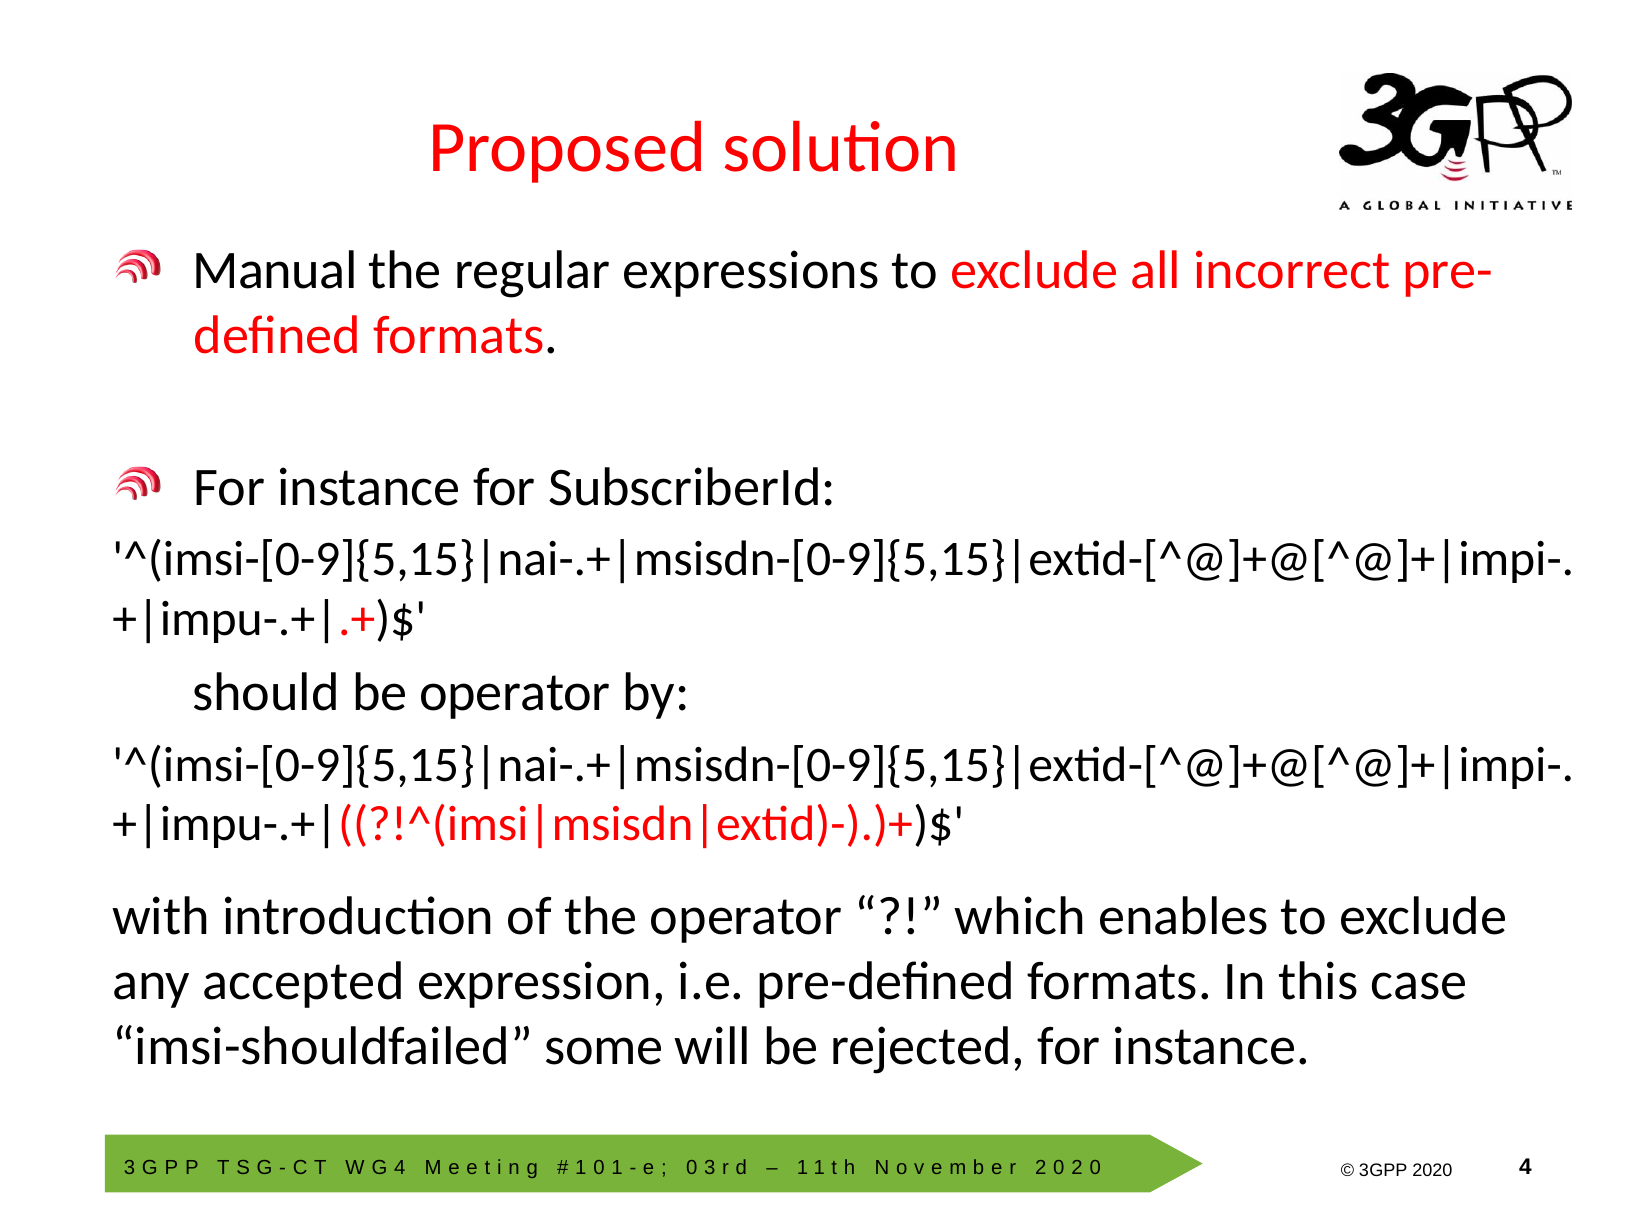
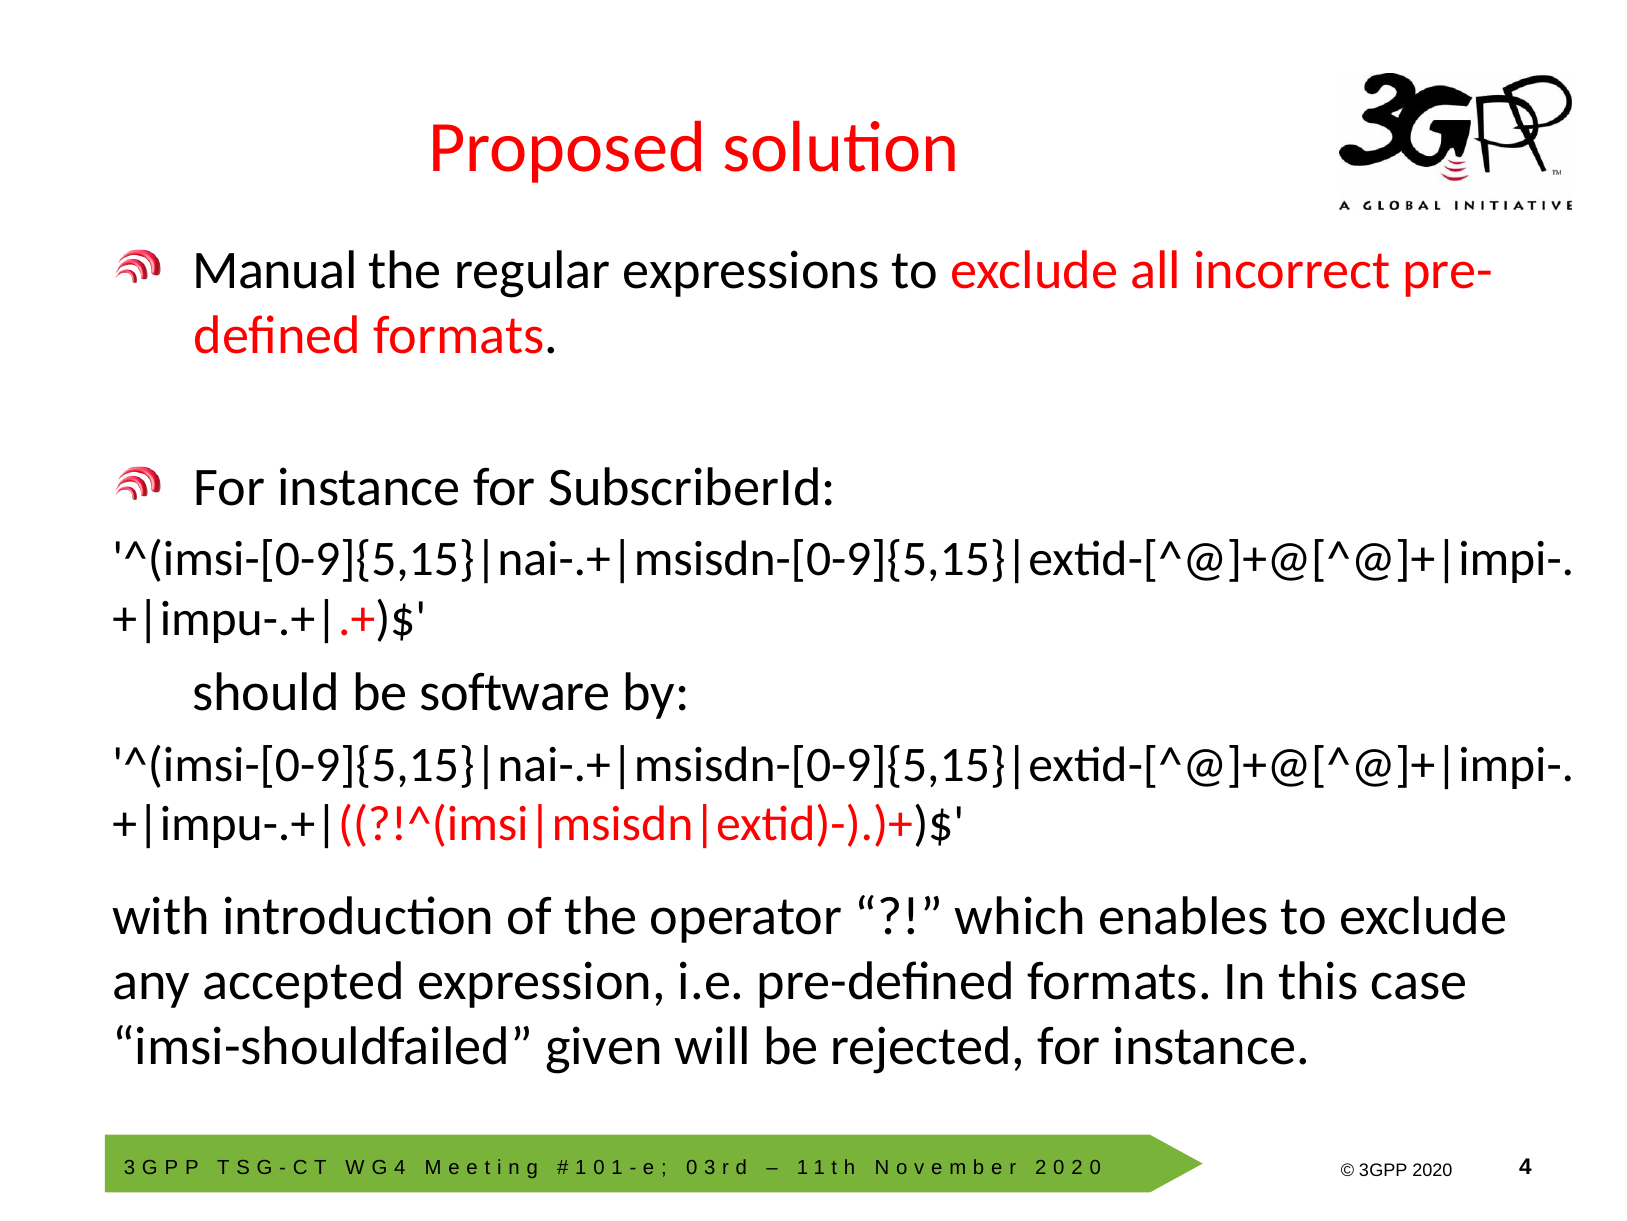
be operator: operator -> software
some: some -> given
